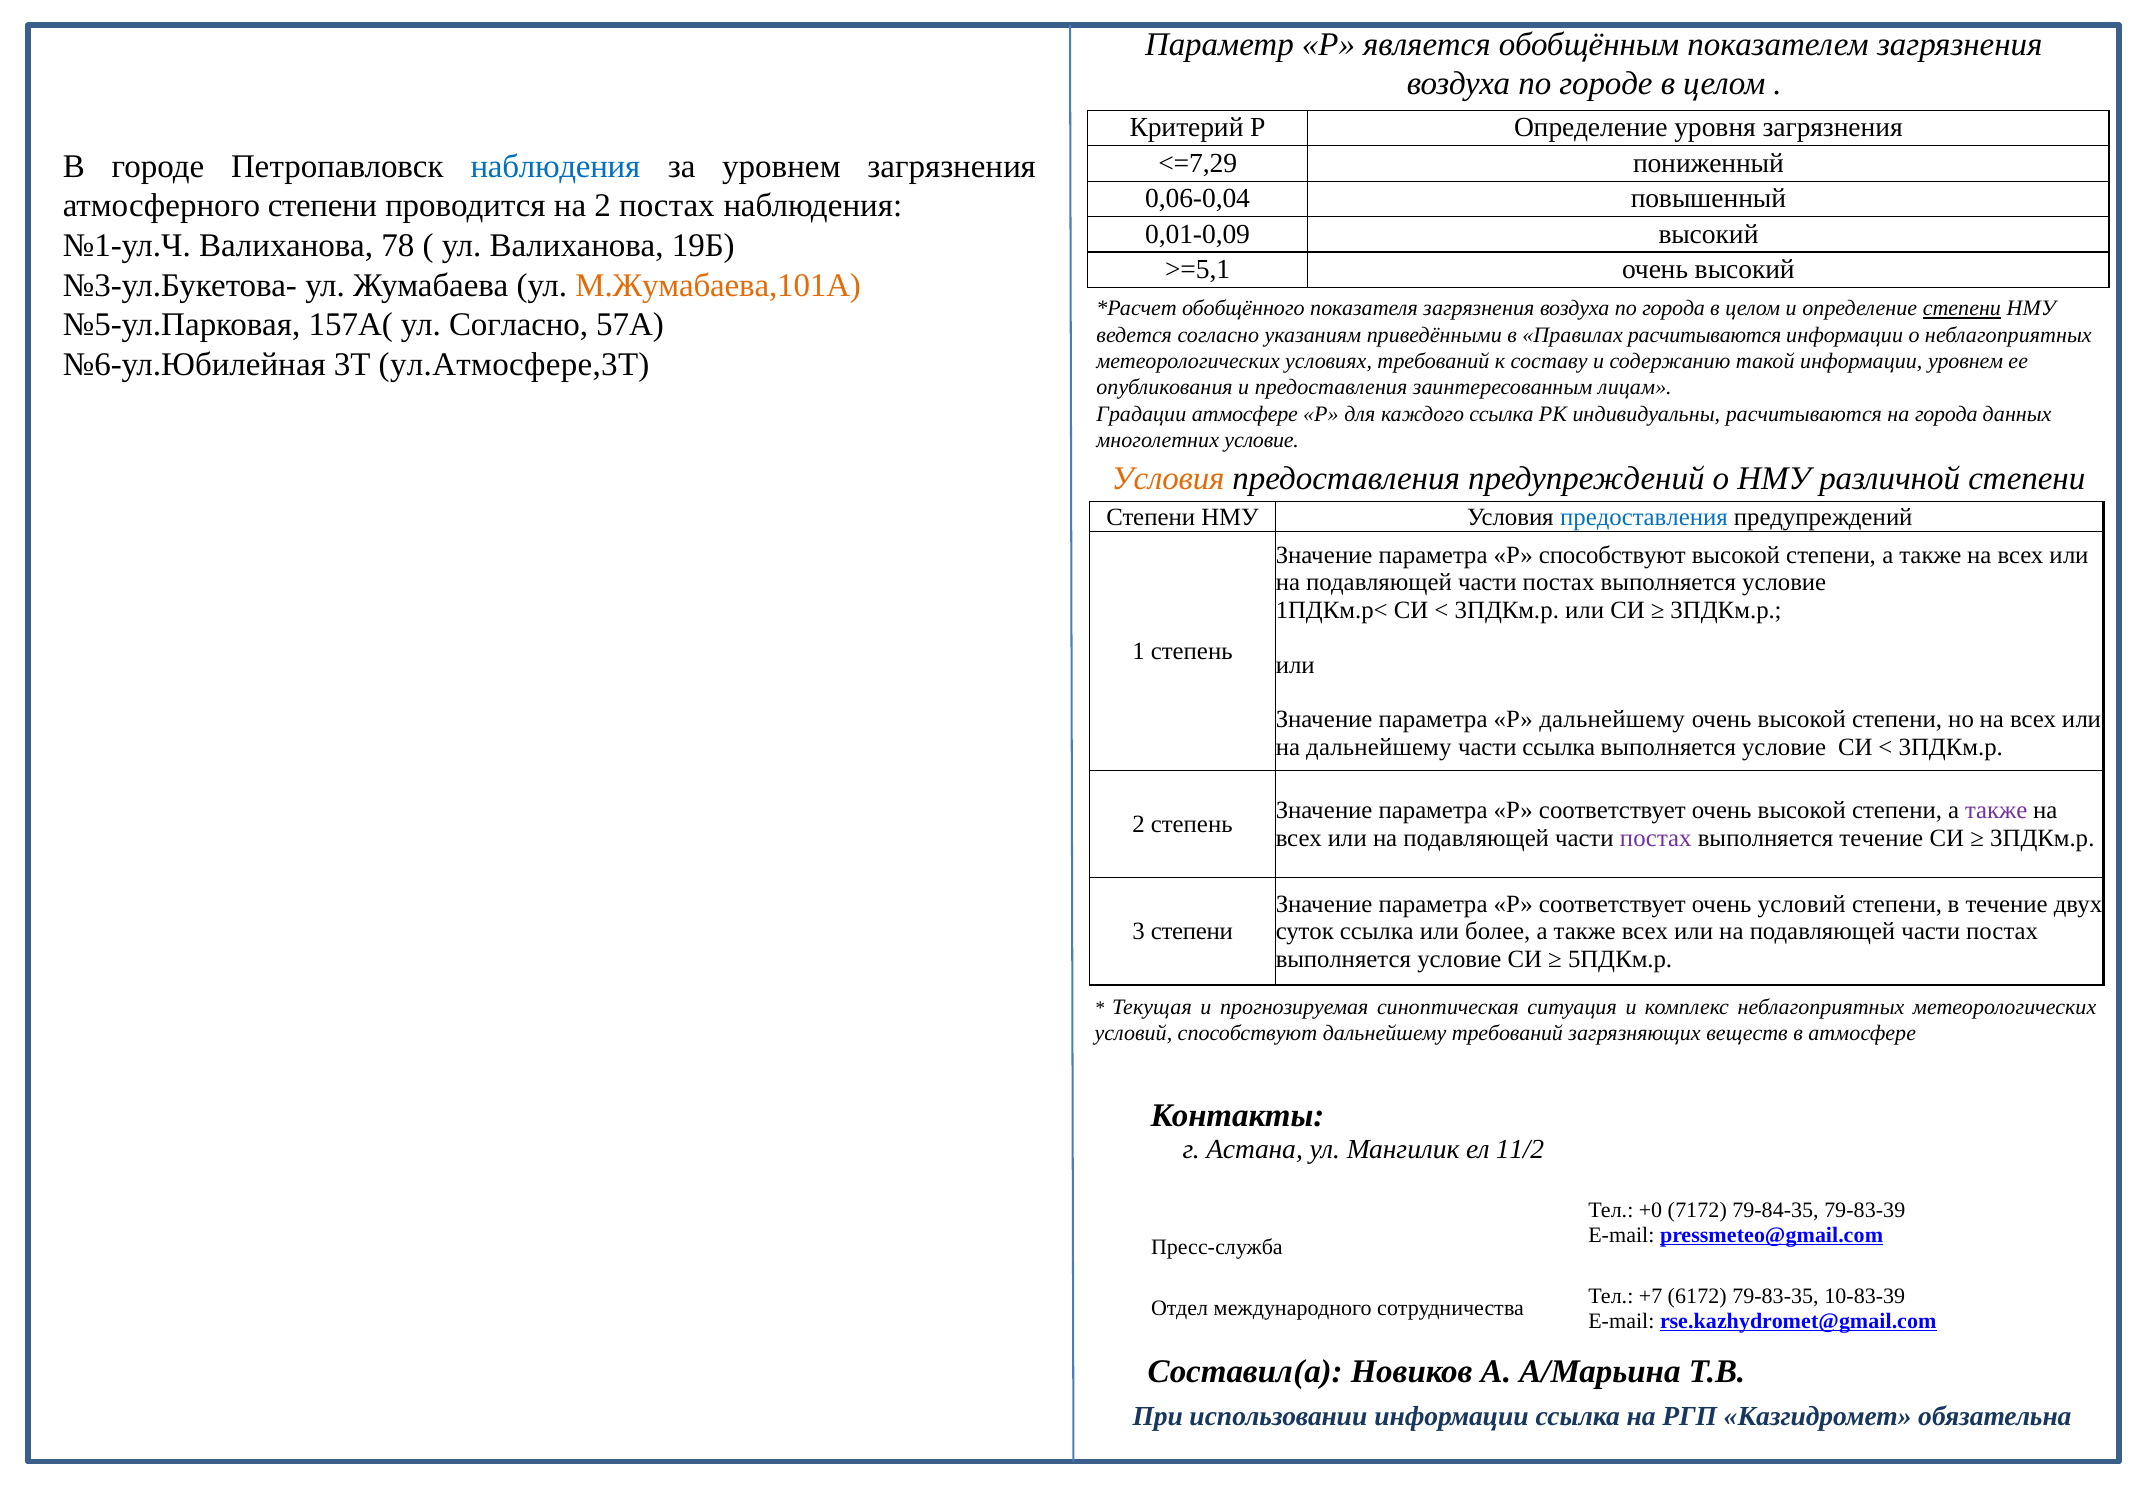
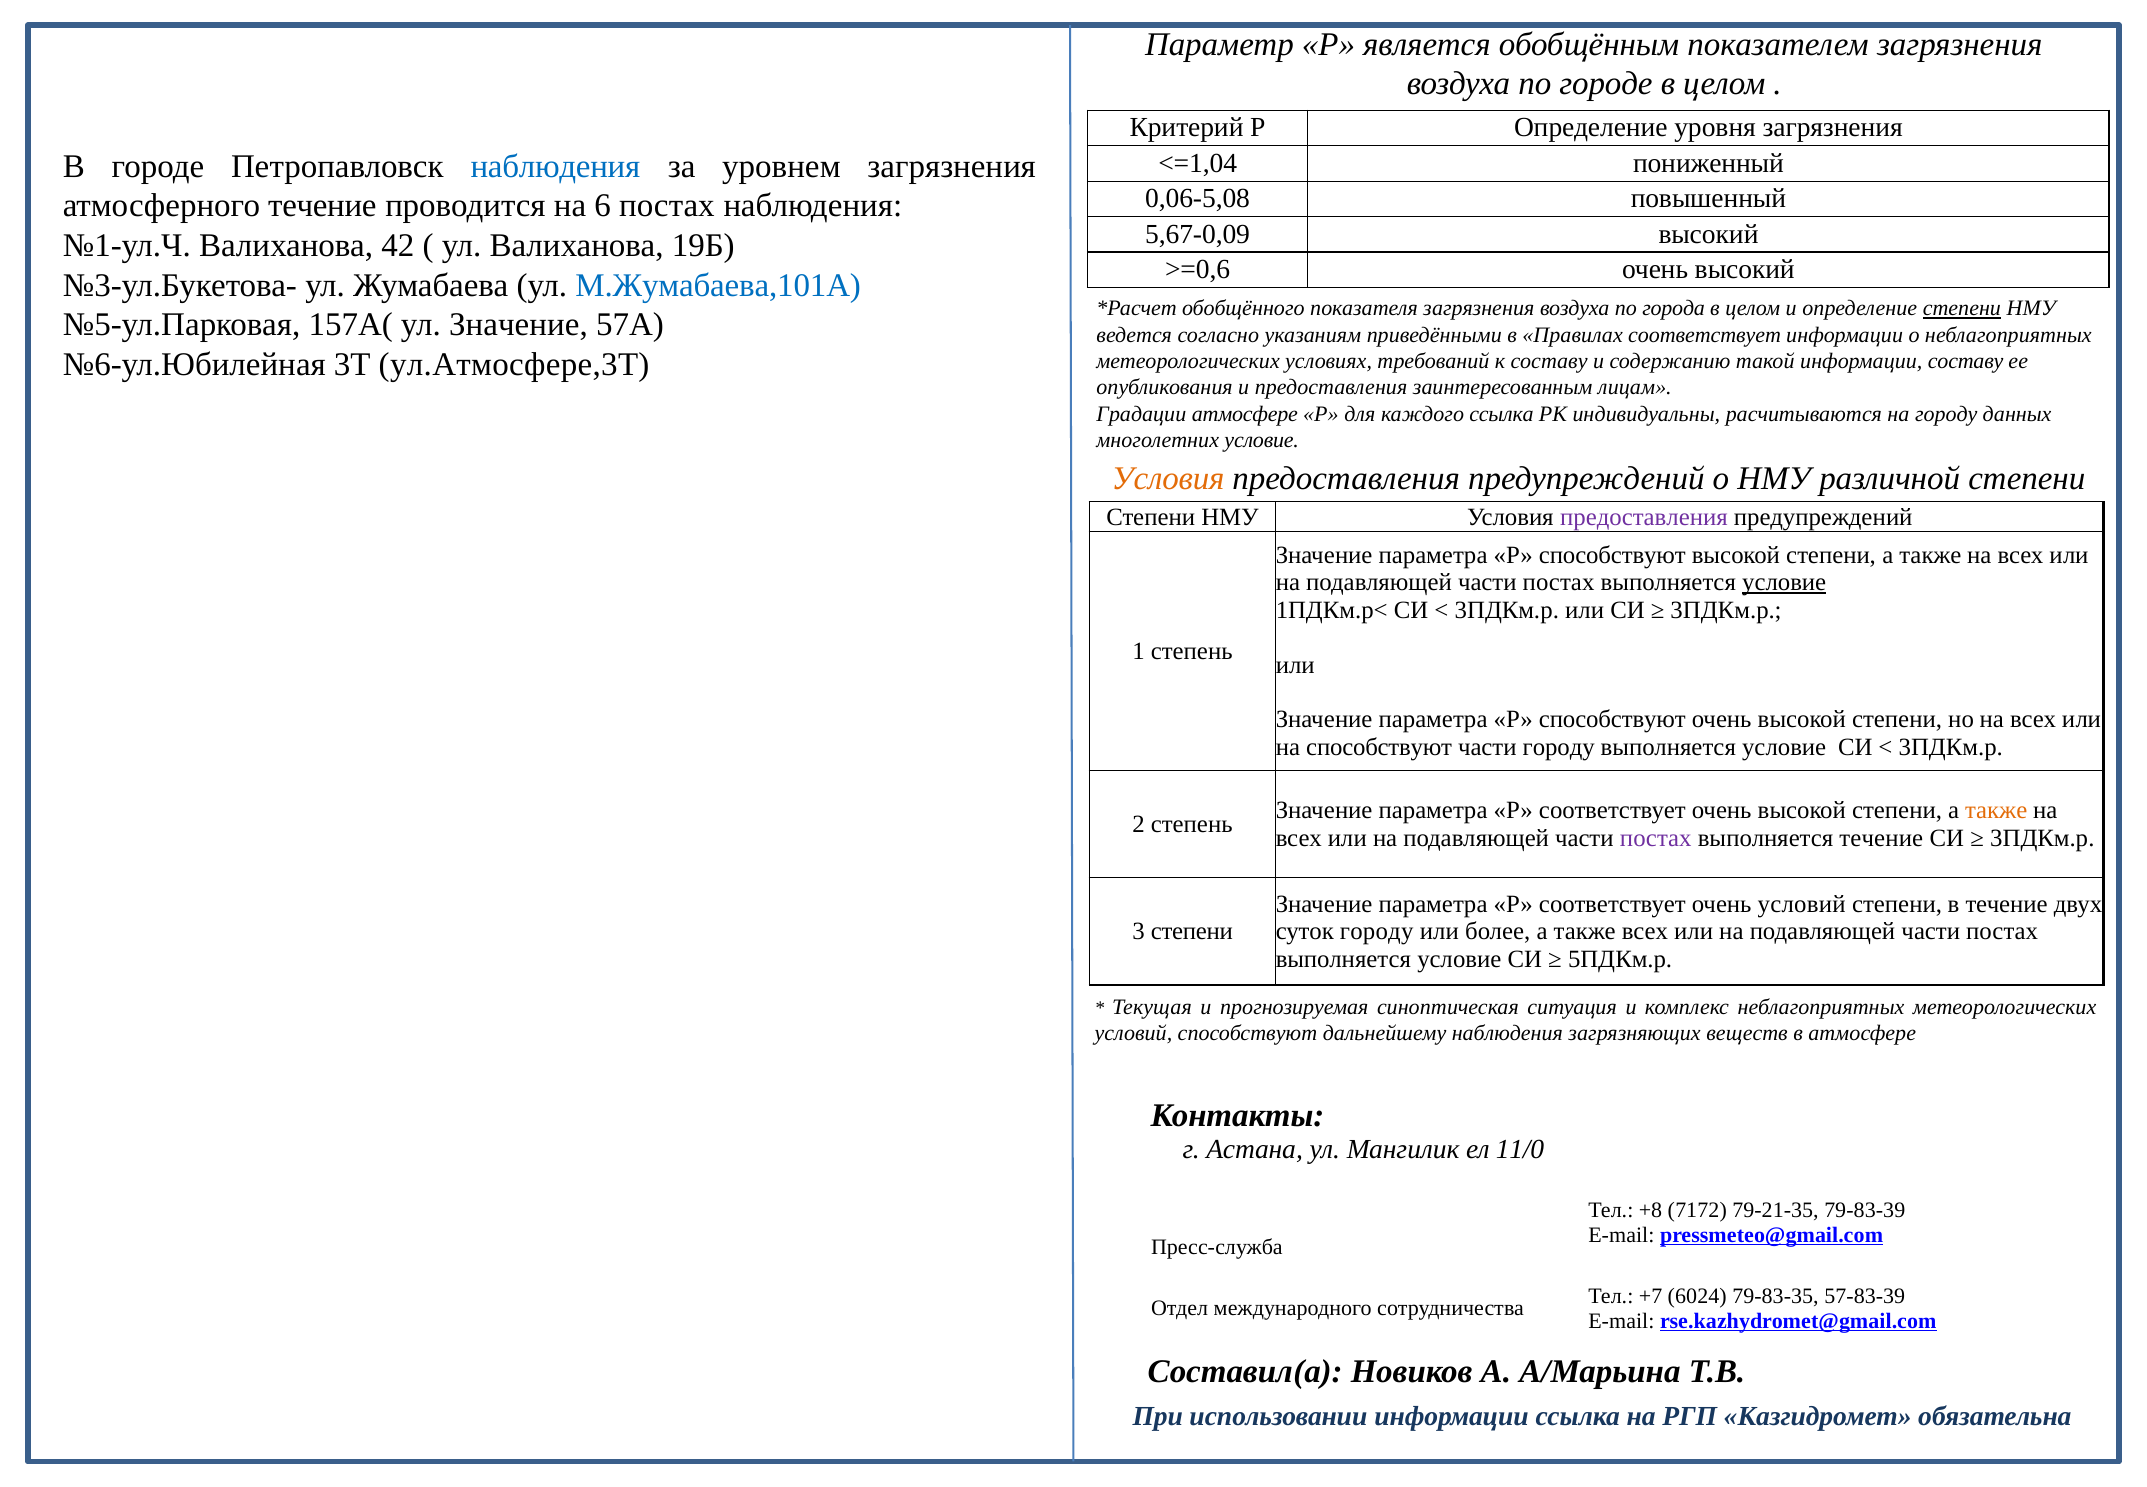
<=7,29: <=7,29 -> <=1,04
0,06-0,04: 0,06-0,04 -> 0,06-5,08
атмосферного степени: степени -> течение
на 2: 2 -> 6
0,01-0,09: 0,01-0,09 -> 5,67-0,09
78: 78 -> 42
>=5,1: >=5,1 -> >=0,6
М.Жумабаева,101А colour: orange -> blue
ул Согласно: Согласно -> Значение
Правилах расчитываются: расчитываются -> соответствует
информации уровнем: уровнем -> составу
на города: города -> городу
предоставления at (1644, 517) colour: blue -> purple
условие at (1784, 582) underline: none -> present
дальнейшему at (1612, 719): дальнейшему -> способствуют
на дальнейшему: дальнейшему -> способствуют
части ссылка: ссылка -> городу
также at (1996, 810) colour: purple -> orange
суток ссылка: ссылка -> городу
дальнейшему требований: требований -> наблюдения
11/2: 11/2 -> 11/0
+0: +0 -> +8
79-84-35: 79-84-35 -> 79-21-35
6172: 6172 -> 6024
10-83-39: 10-83-39 -> 57-83-39
